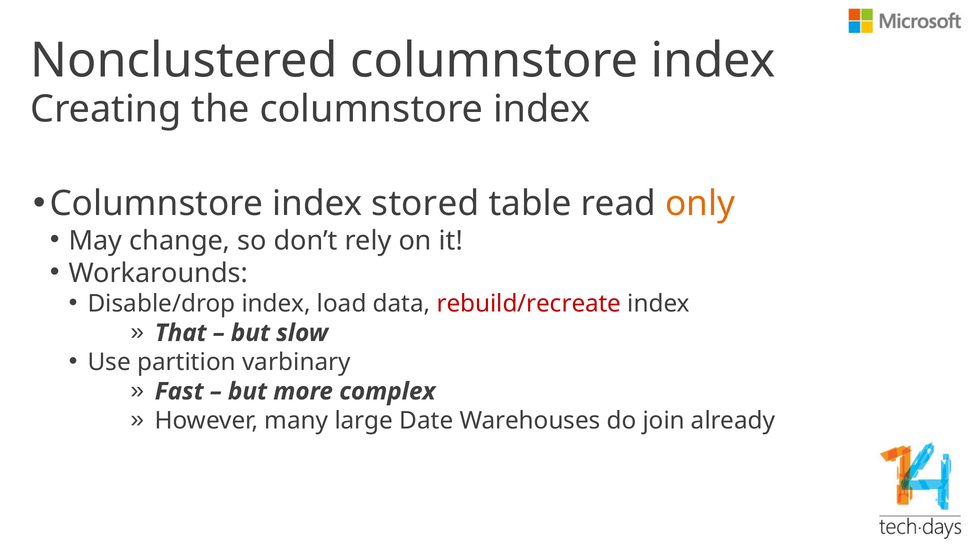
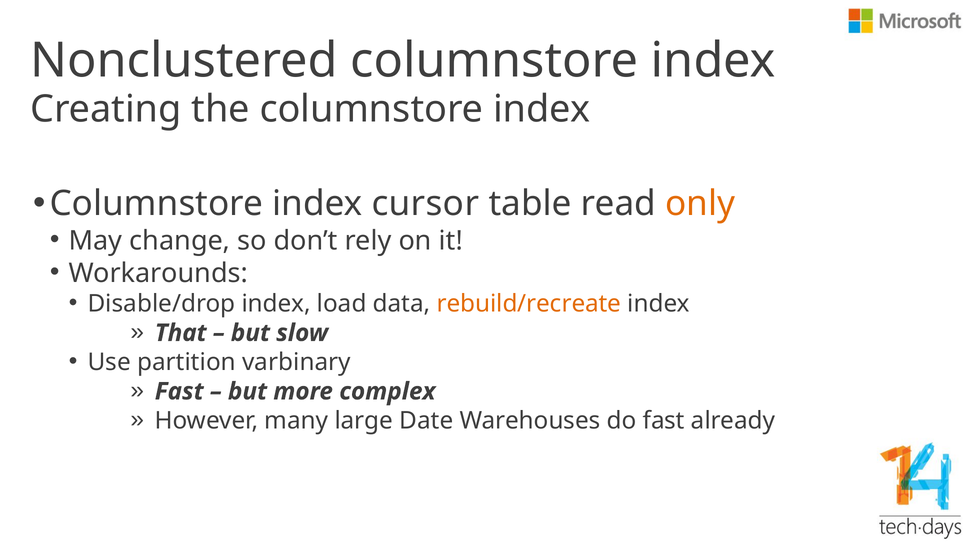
stored: stored -> cursor
rebuild/recreate colour: red -> orange
do join: join -> fast
